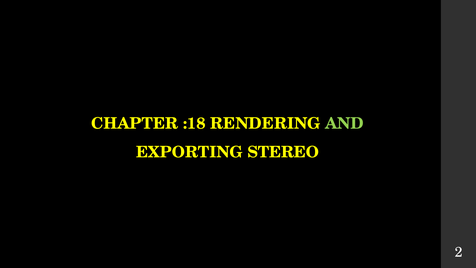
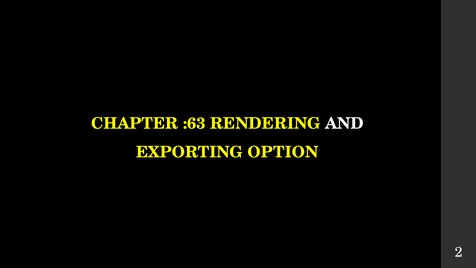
:18: :18 -> :63
AND colour: light green -> white
STEREO: STEREO -> OPTION
